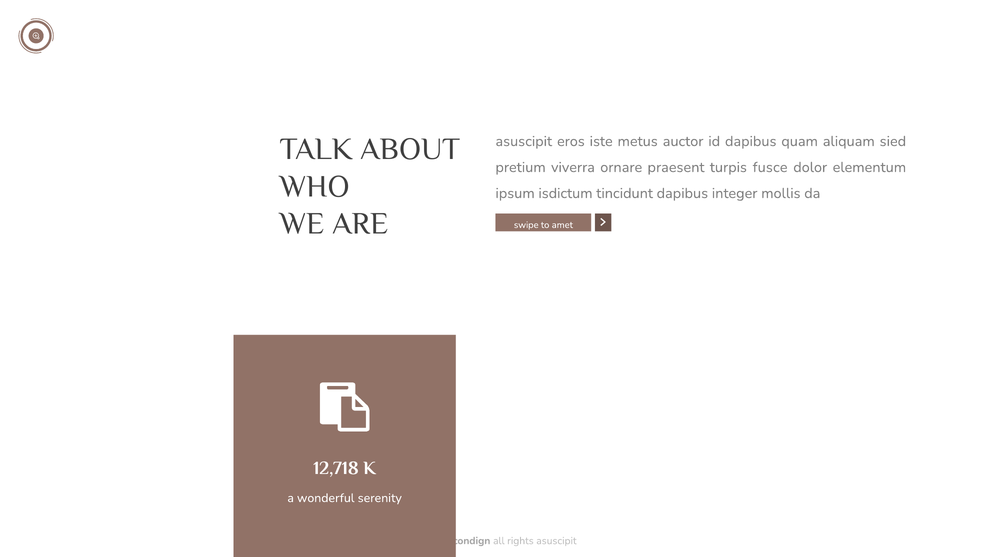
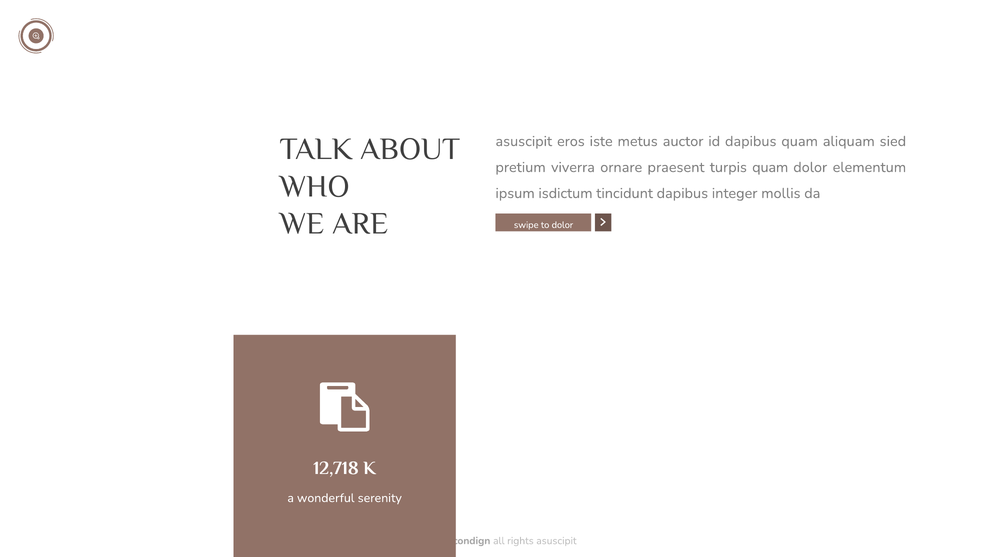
turpis fusce: fusce -> quam
to amet: amet -> dolor
